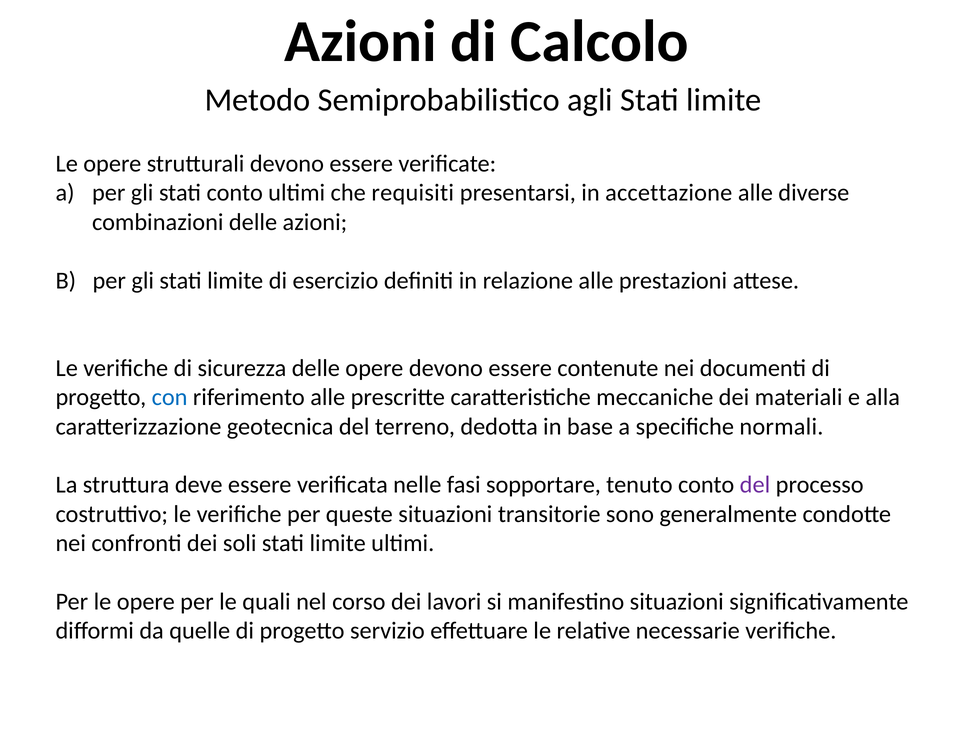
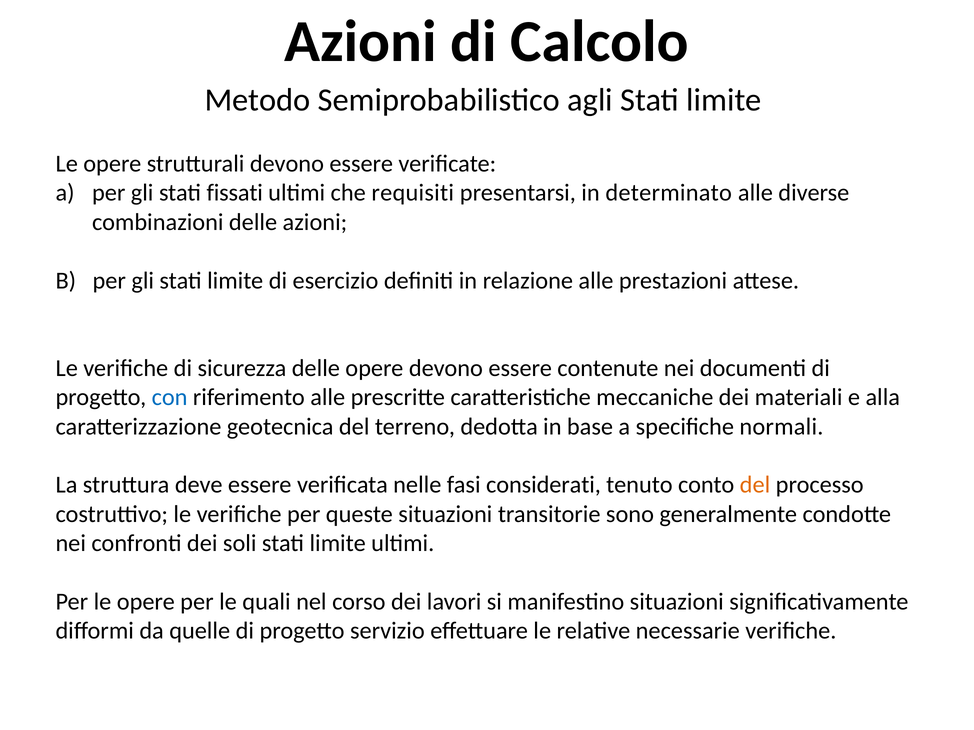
stati conto: conto -> fissati
accettazione: accettazione -> determinato
sopportare: sopportare -> considerati
del at (755, 485) colour: purple -> orange
